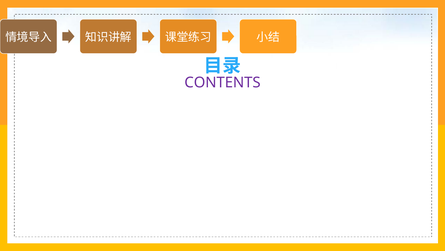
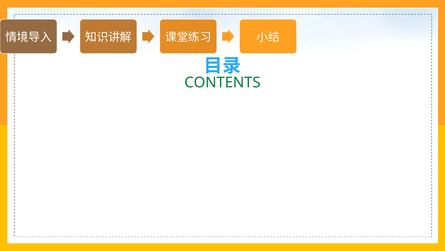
CONTENTS colour: purple -> green
